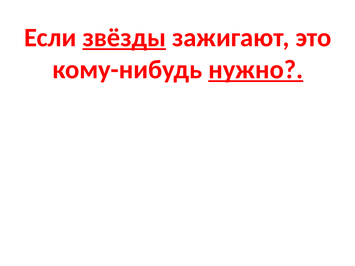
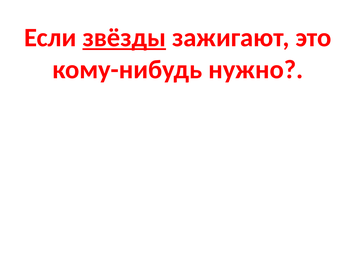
нужно underline: present -> none
